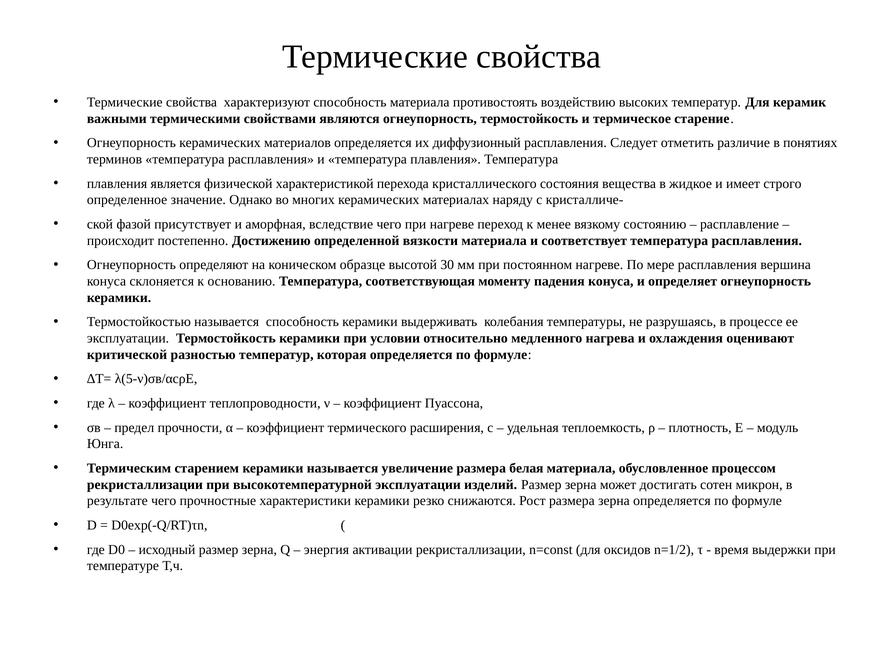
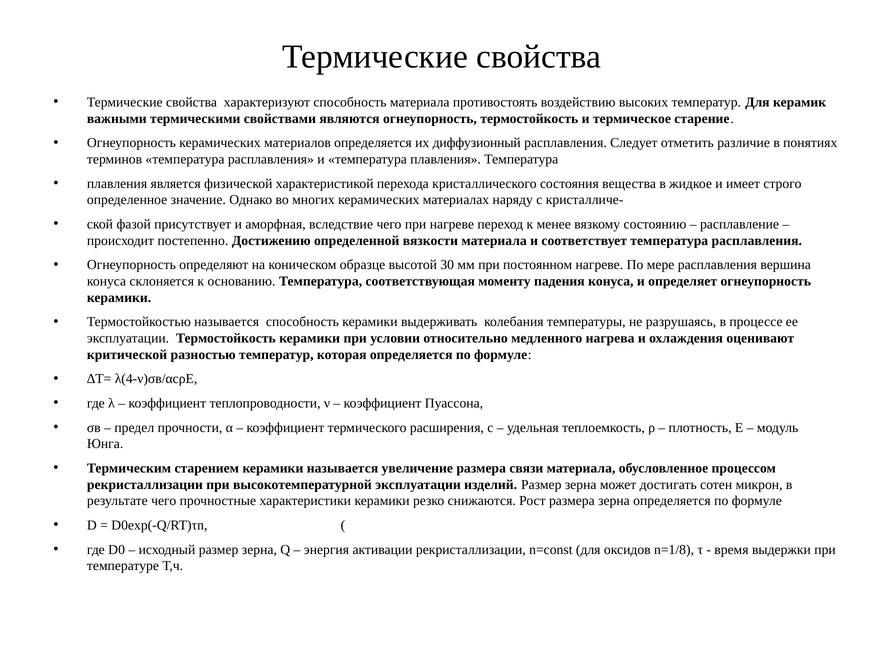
λ(5-ν)σв/αcρE: λ(5-ν)σв/αcρE -> λ(4-ν)σв/αcρE
белая: белая -> связи
n=1/2: n=1/2 -> n=1/8
